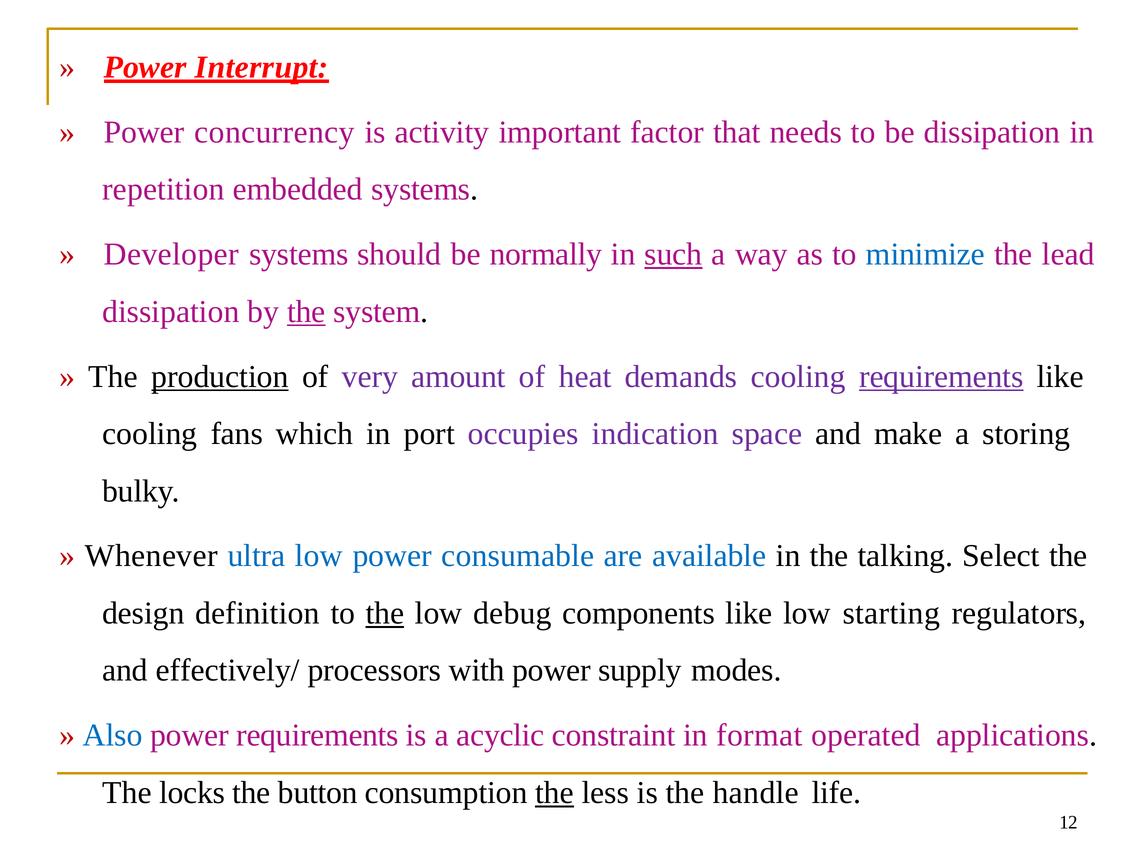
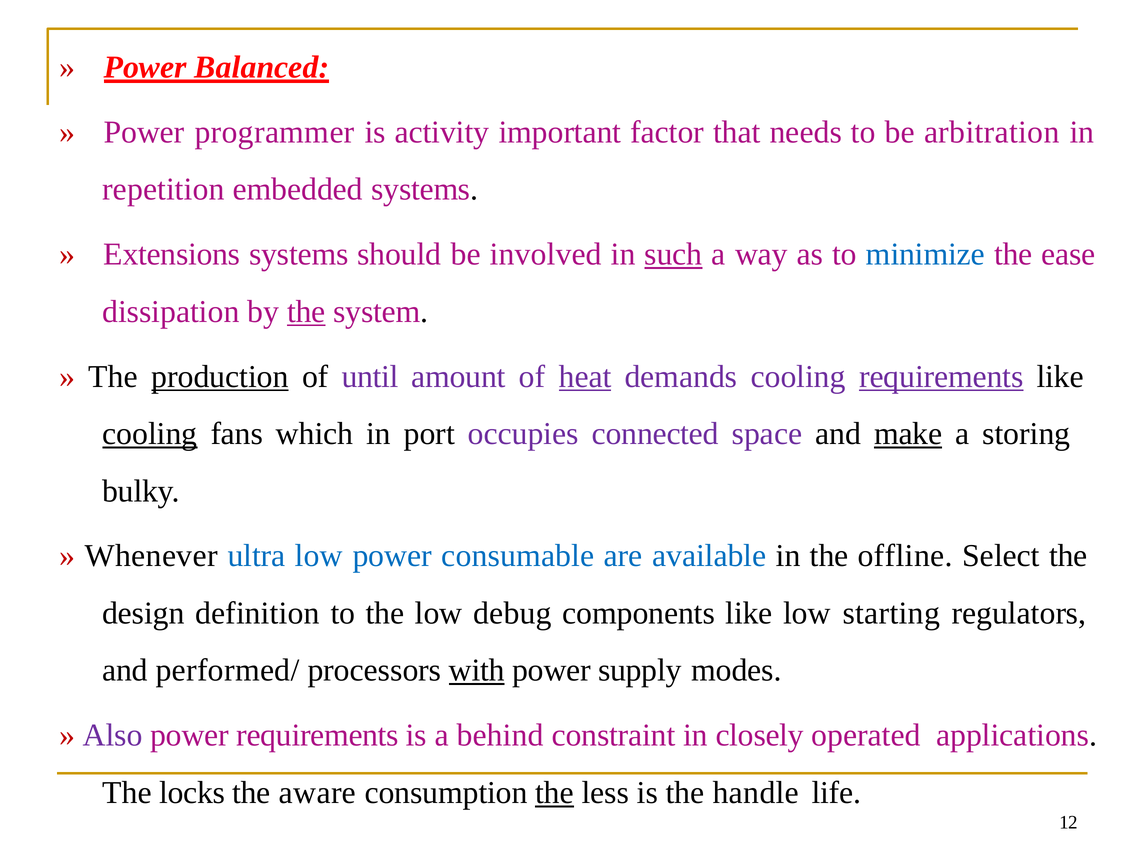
Interrupt: Interrupt -> Balanced
concurrency: concurrency -> programmer
be dissipation: dissipation -> arbitration
Developer: Developer -> Extensions
normally: normally -> involved
lead: lead -> ease
very: very -> until
heat underline: none -> present
cooling at (150, 434) underline: none -> present
indication: indication -> connected
make underline: none -> present
talking: talking -> offline
the at (385, 613) underline: present -> none
effectively/: effectively/ -> performed/
with underline: none -> present
Also colour: blue -> purple
acyclic: acyclic -> behind
format: format -> closely
button: button -> aware
